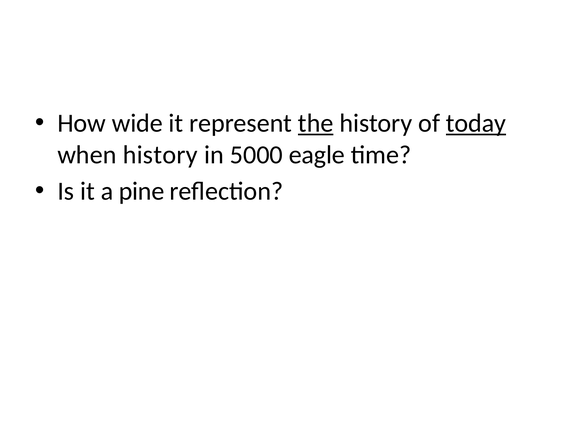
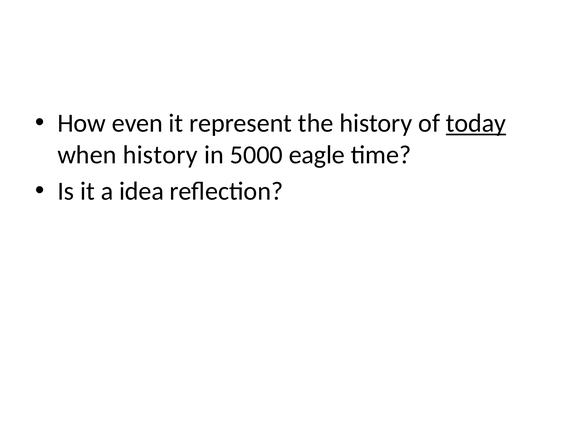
wide: wide -> even
the underline: present -> none
pine: pine -> idea
